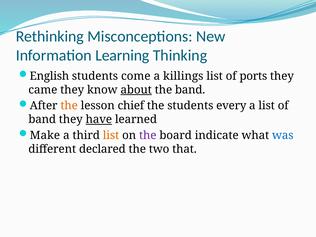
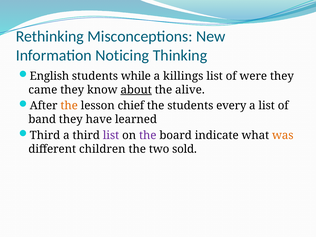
Learning: Learning -> Noticing
come: come -> while
ports: ports -> were
the band: band -> alive
have underline: present -> none
Make at (45, 135): Make -> Third
list at (111, 135) colour: orange -> purple
was colour: blue -> orange
declared: declared -> children
that: that -> sold
